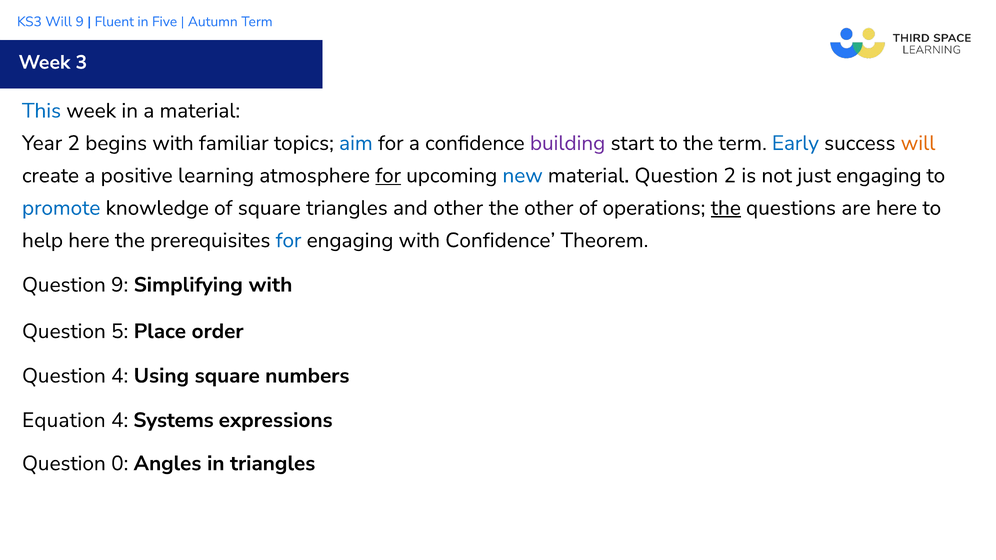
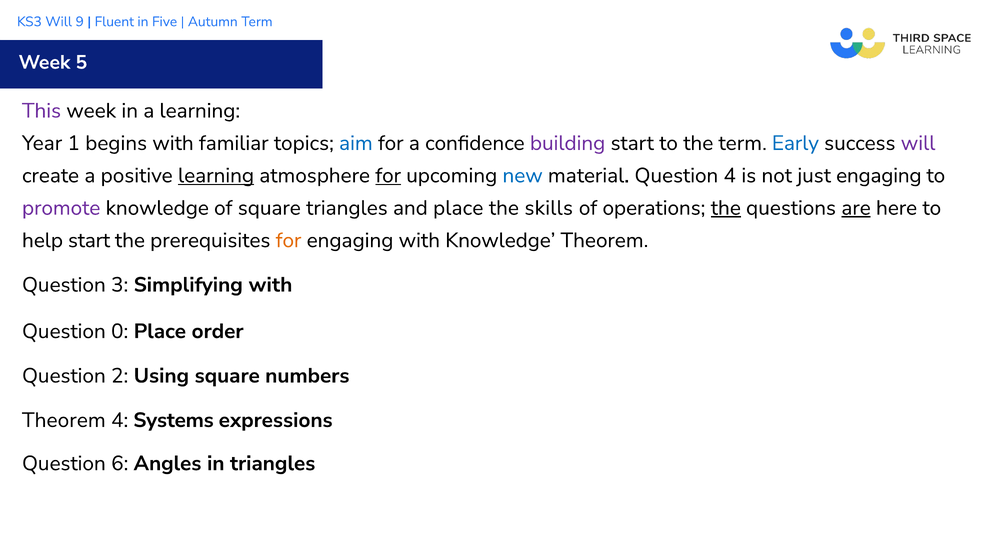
3: 3 -> 5
This colour: blue -> purple
a material: material -> learning
Year 2: 2 -> 1
will at (918, 143) colour: orange -> purple
learning at (216, 176) underline: none -> present
Question 2: 2 -> 4
promote colour: blue -> purple
and other: other -> place
the other: other -> skills
are underline: none -> present
help here: here -> start
for at (289, 240) colour: blue -> orange
with Confidence: Confidence -> Knowledge
Question 9: 9 -> 3
5: 5 -> 0
Question 4: 4 -> 2
Equation at (64, 420): Equation -> Theorem
0: 0 -> 6
